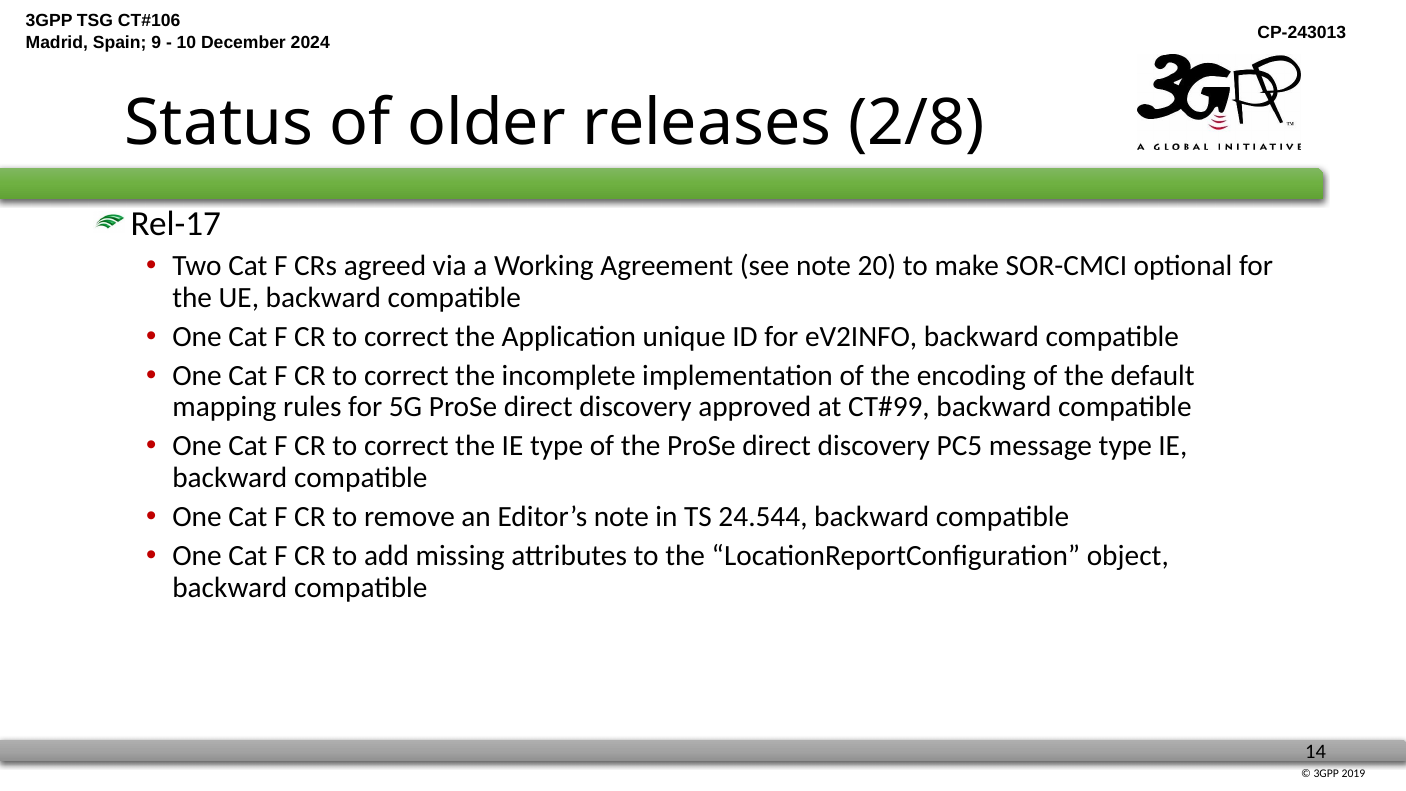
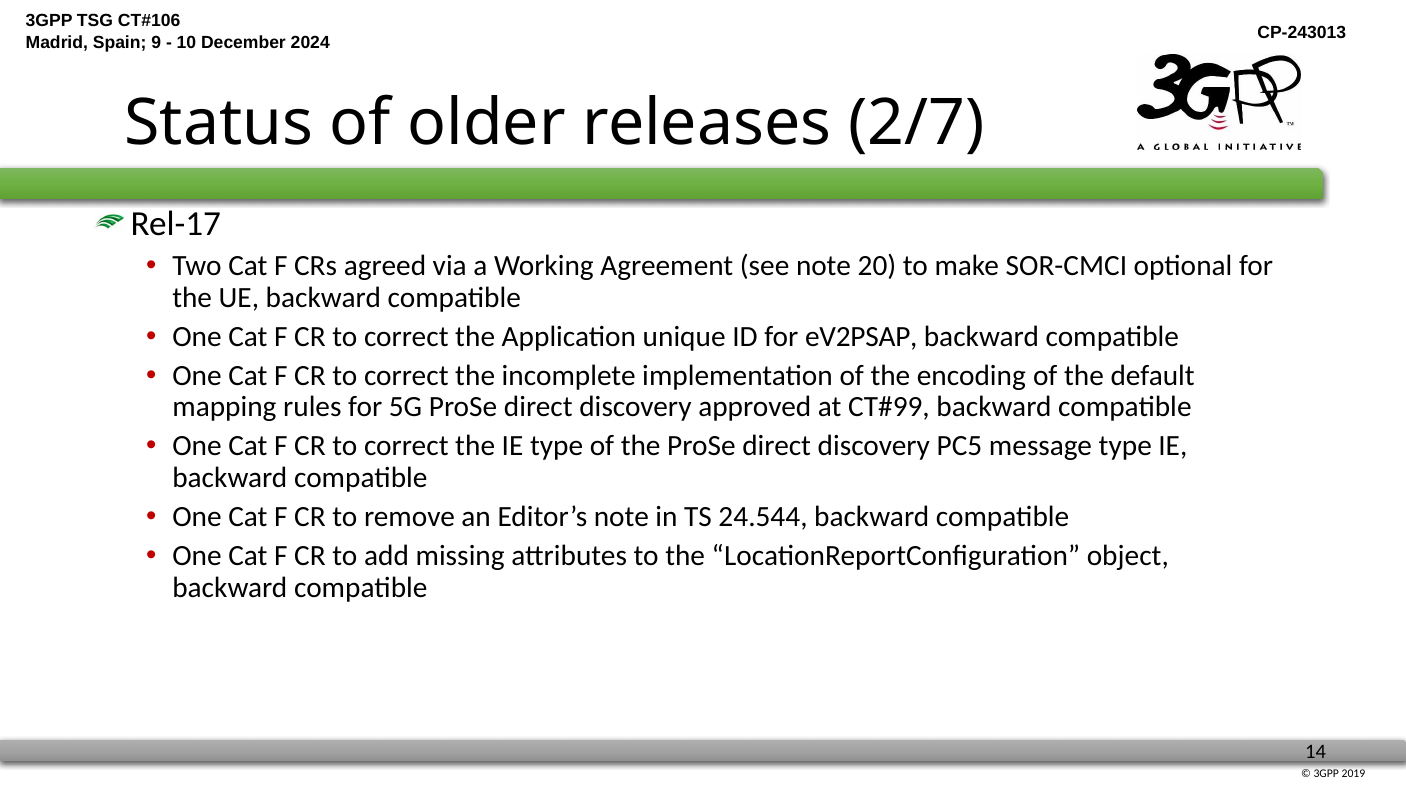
2/8: 2/8 -> 2/7
eV2INFO: eV2INFO -> eV2PSAP
